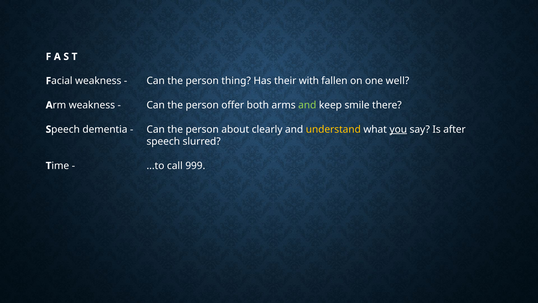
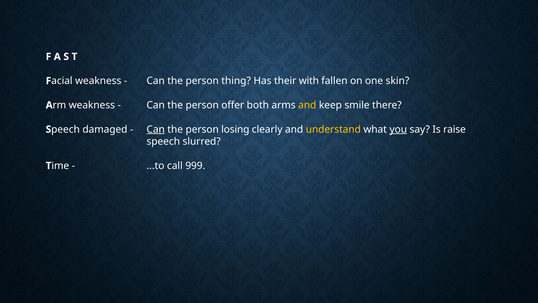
well: well -> skin
and at (307, 105) colour: light green -> yellow
dementia: dementia -> damaged
Can at (156, 129) underline: none -> present
about: about -> losing
after: after -> raise
